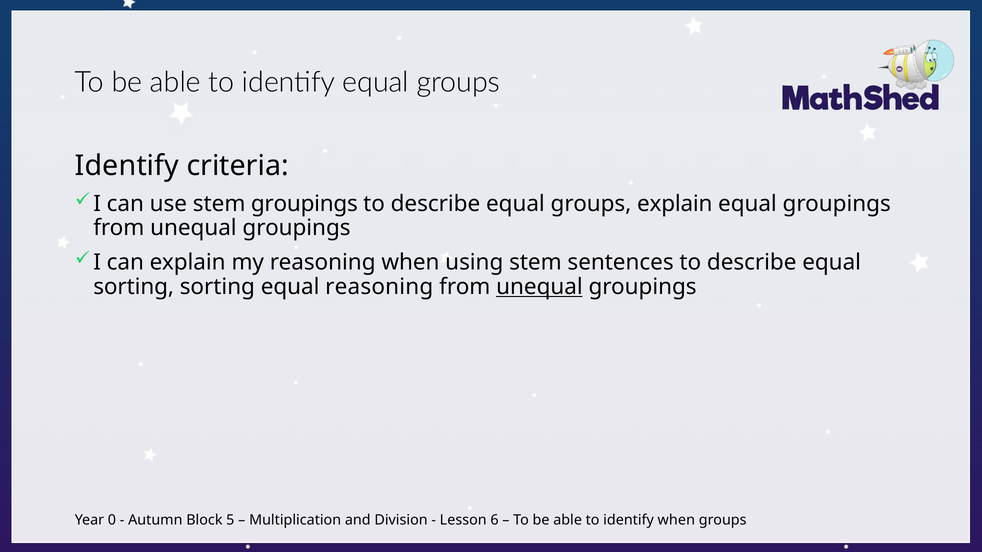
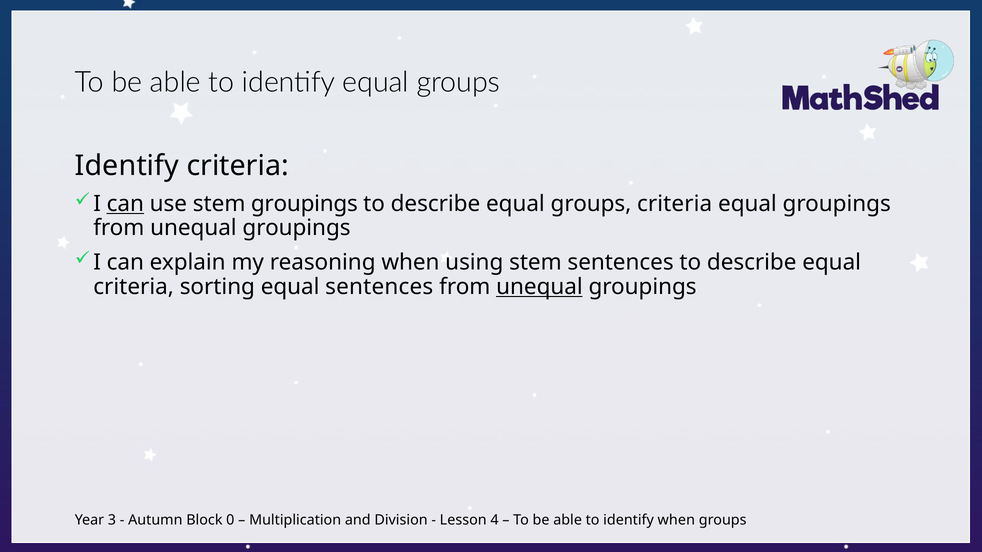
can at (125, 204) underline: none -> present
groups explain: explain -> criteria
sorting at (134, 287): sorting -> criteria
equal reasoning: reasoning -> sentences
0: 0 -> 3
5: 5 -> 0
6: 6 -> 4
